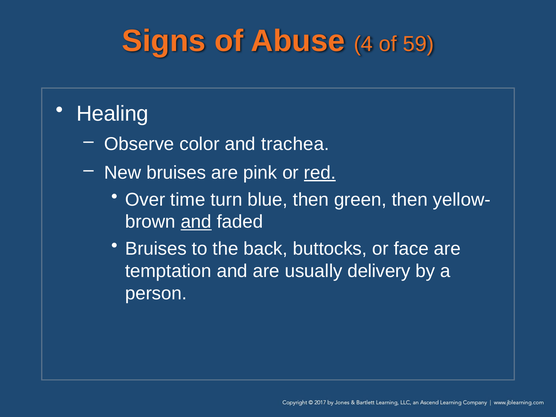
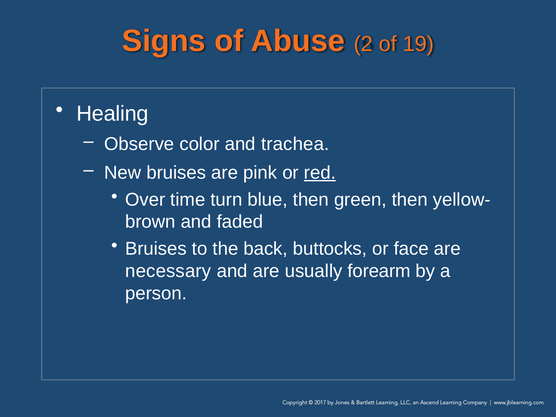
4: 4 -> 2
59: 59 -> 19
and at (196, 222) underline: present -> none
temptation: temptation -> necessary
delivery: delivery -> forearm
